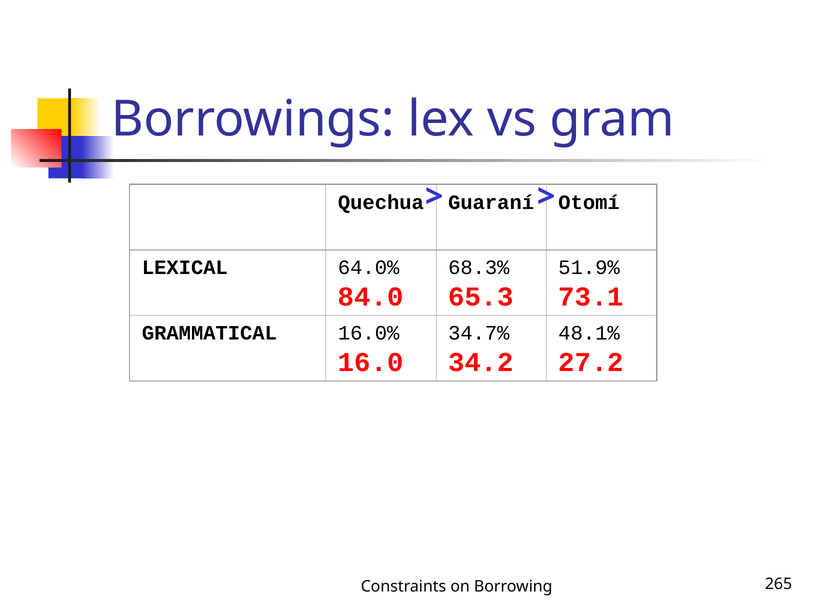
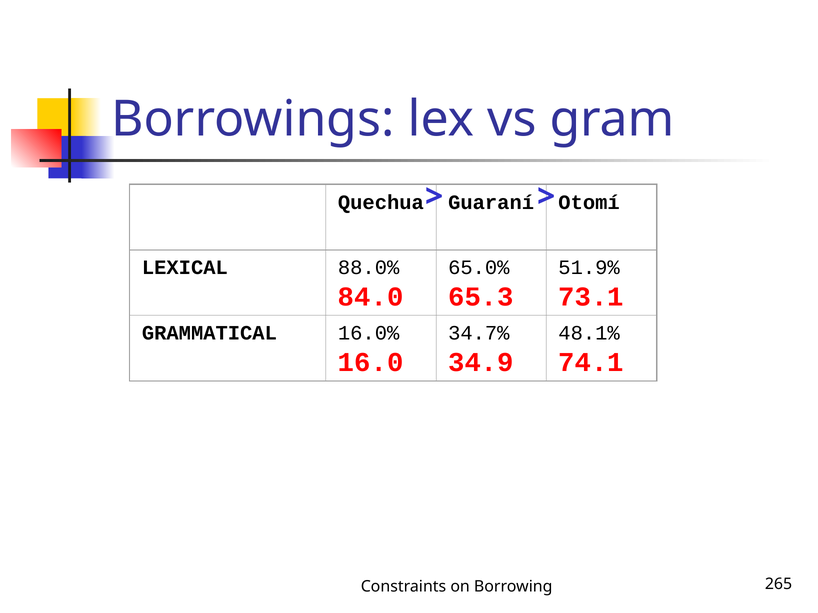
64.0%: 64.0% -> 88.0%
68.3%: 68.3% -> 65.0%
34.2: 34.2 -> 34.9
27.2: 27.2 -> 74.1
